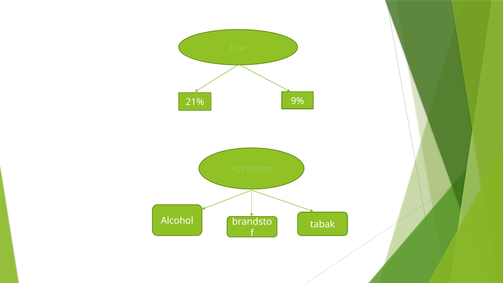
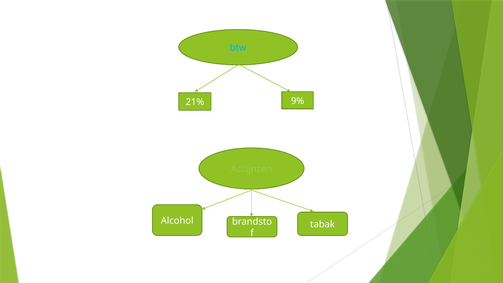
btw colour: light green -> light blue
